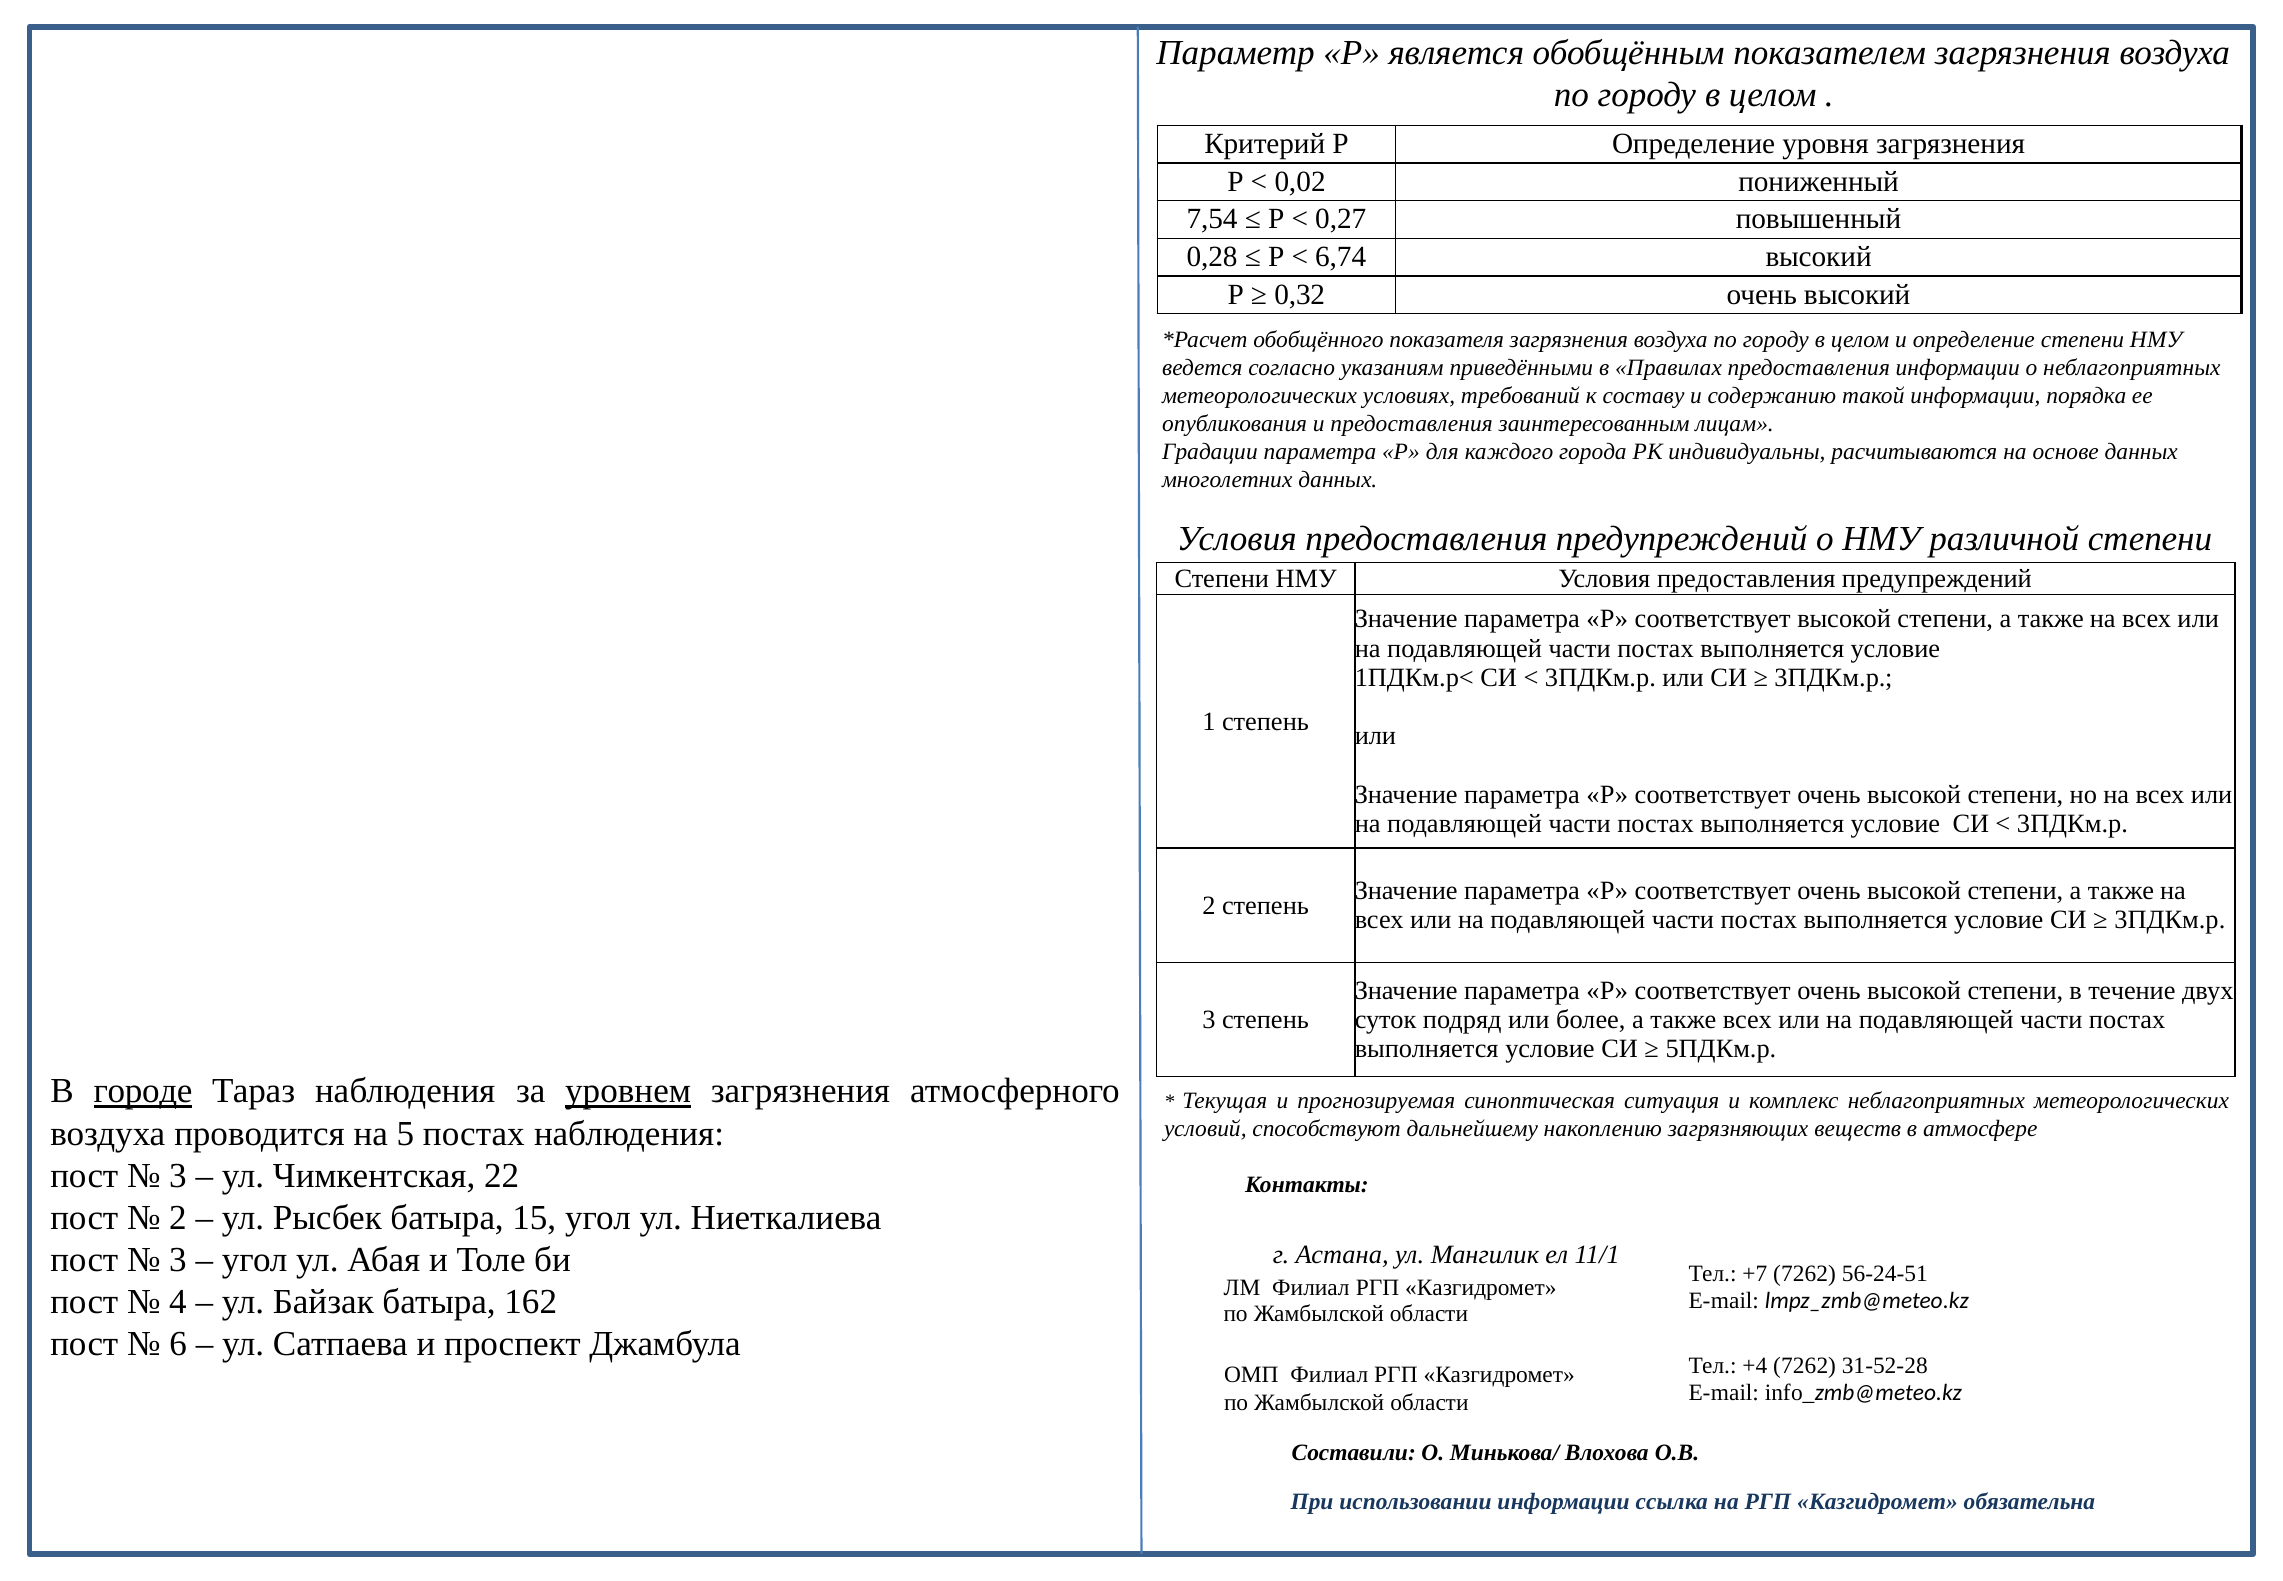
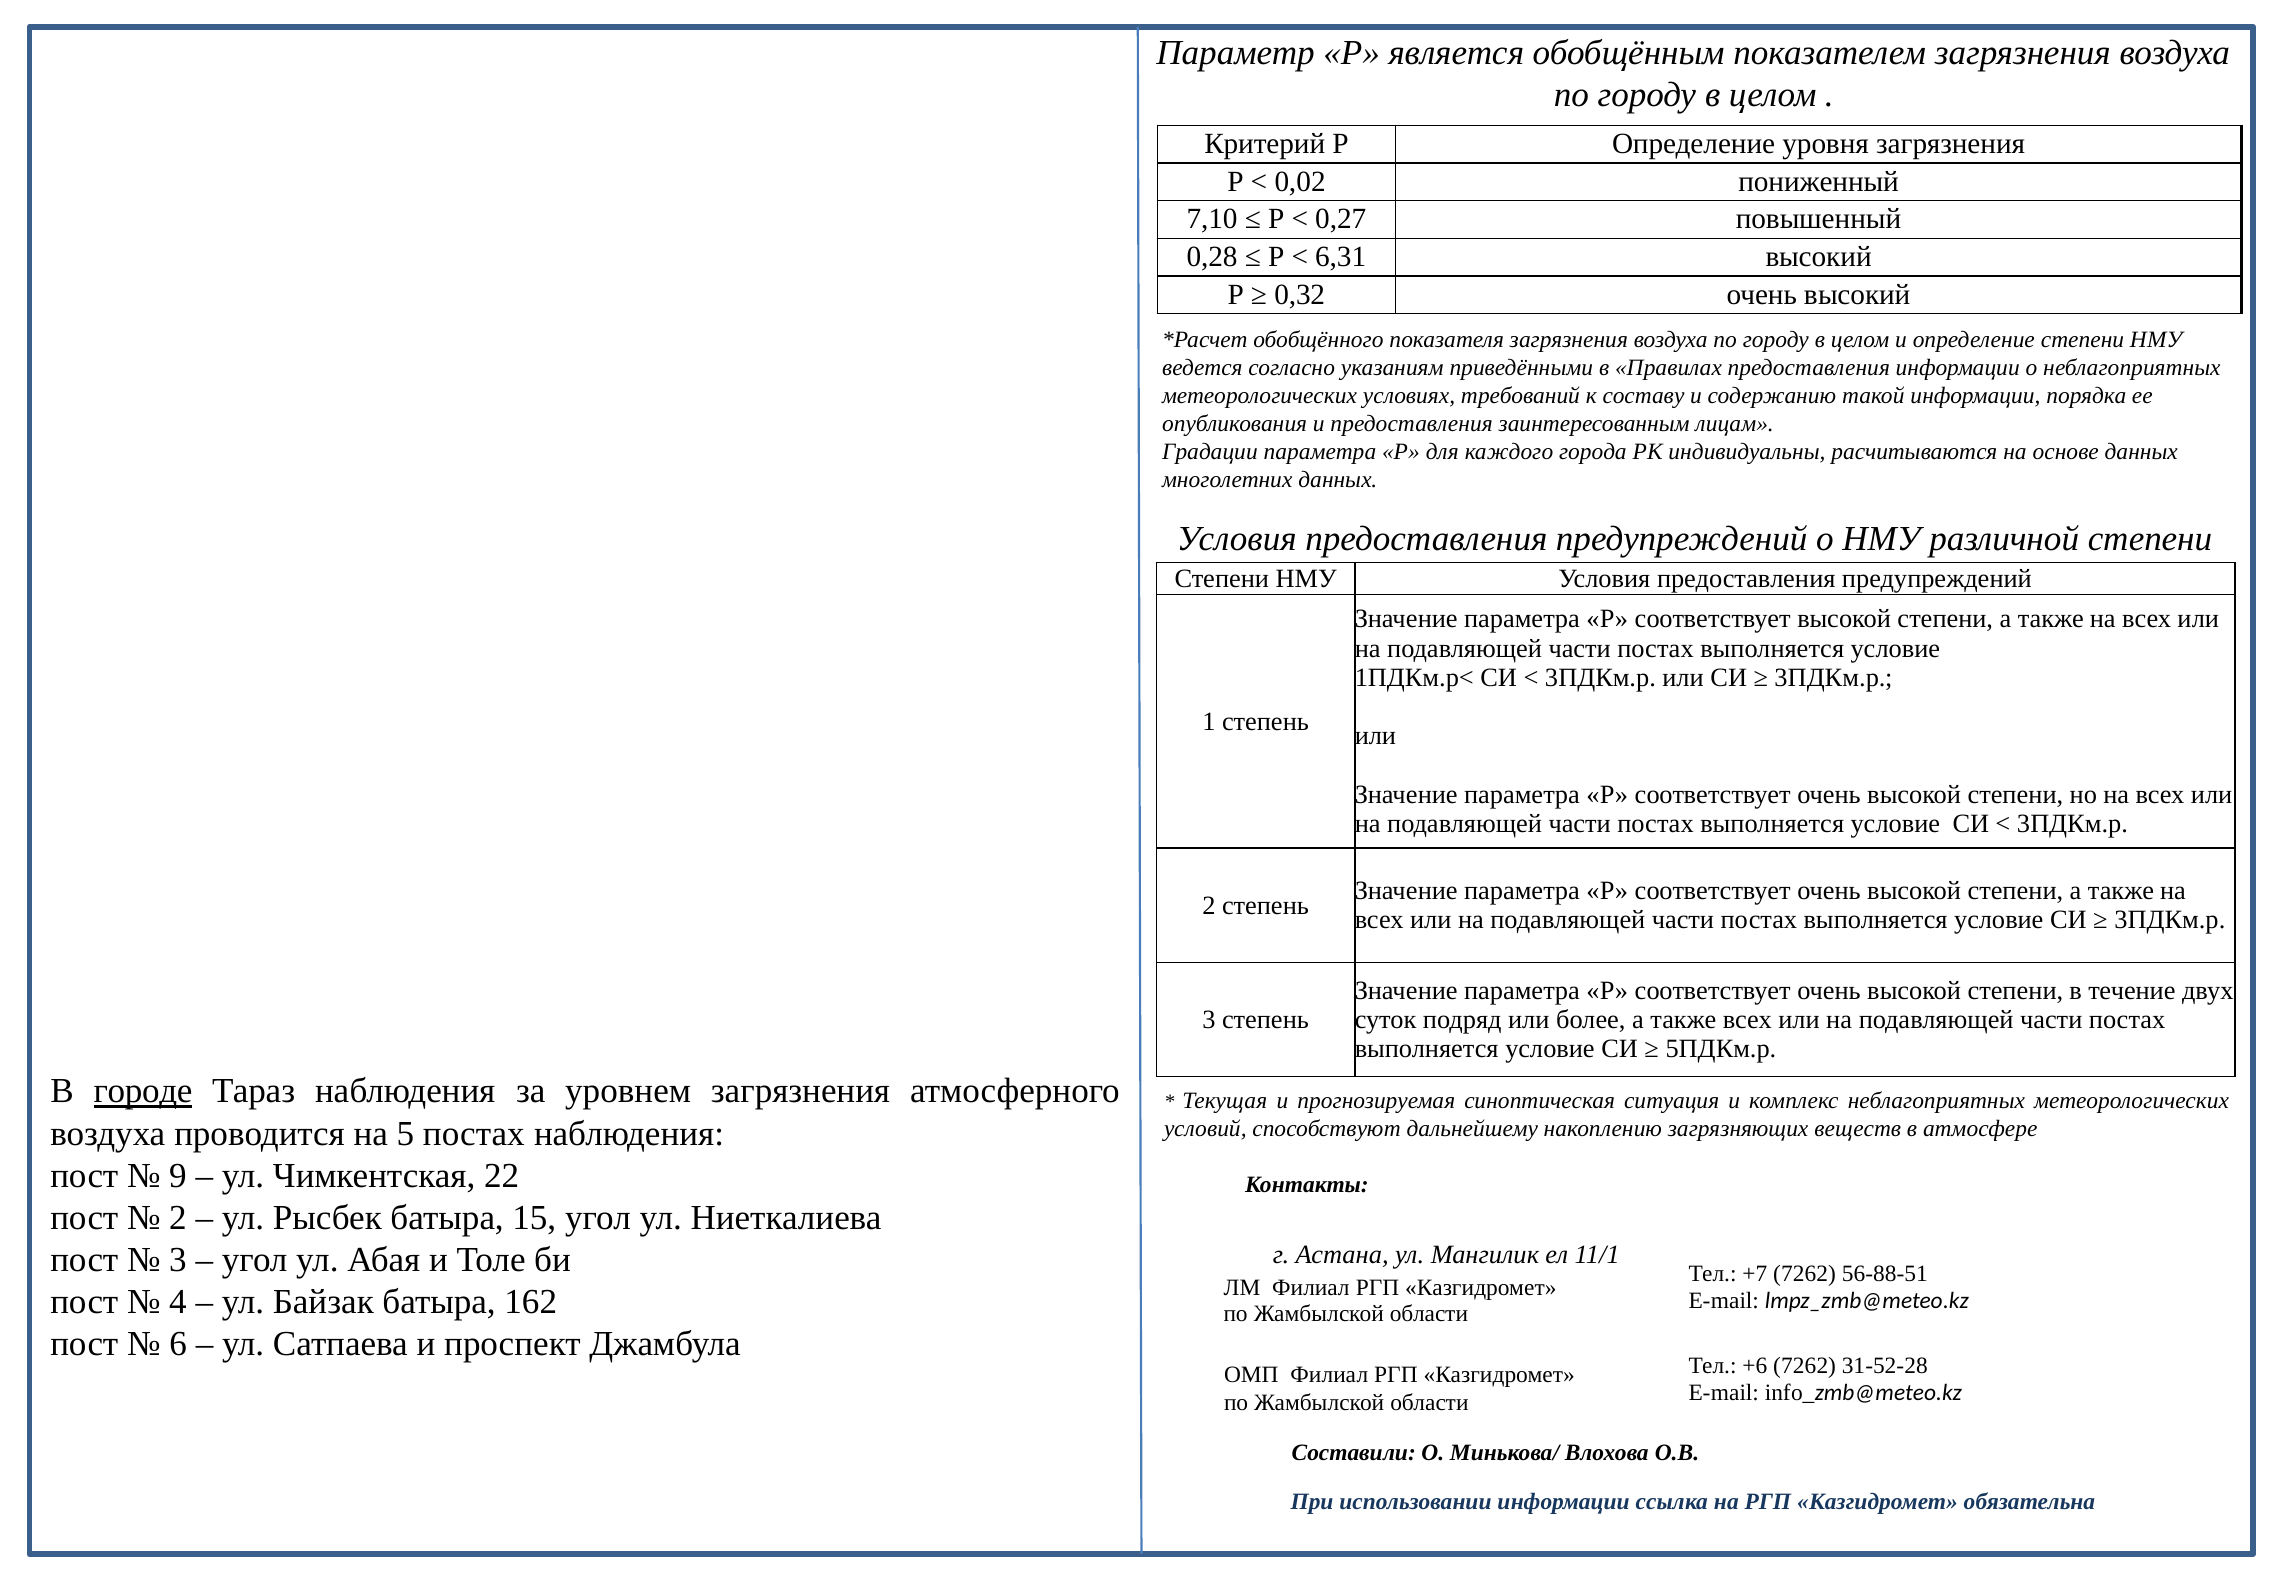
7,54: 7,54 -> 7,10
6,74: 6,74 -> 6,31
уровнем underline: present -> none
3 at (178, 1175): 3 -> 9
56-24-51: 56-24-51 -> 56-88-51
+4: +4 -> +6
